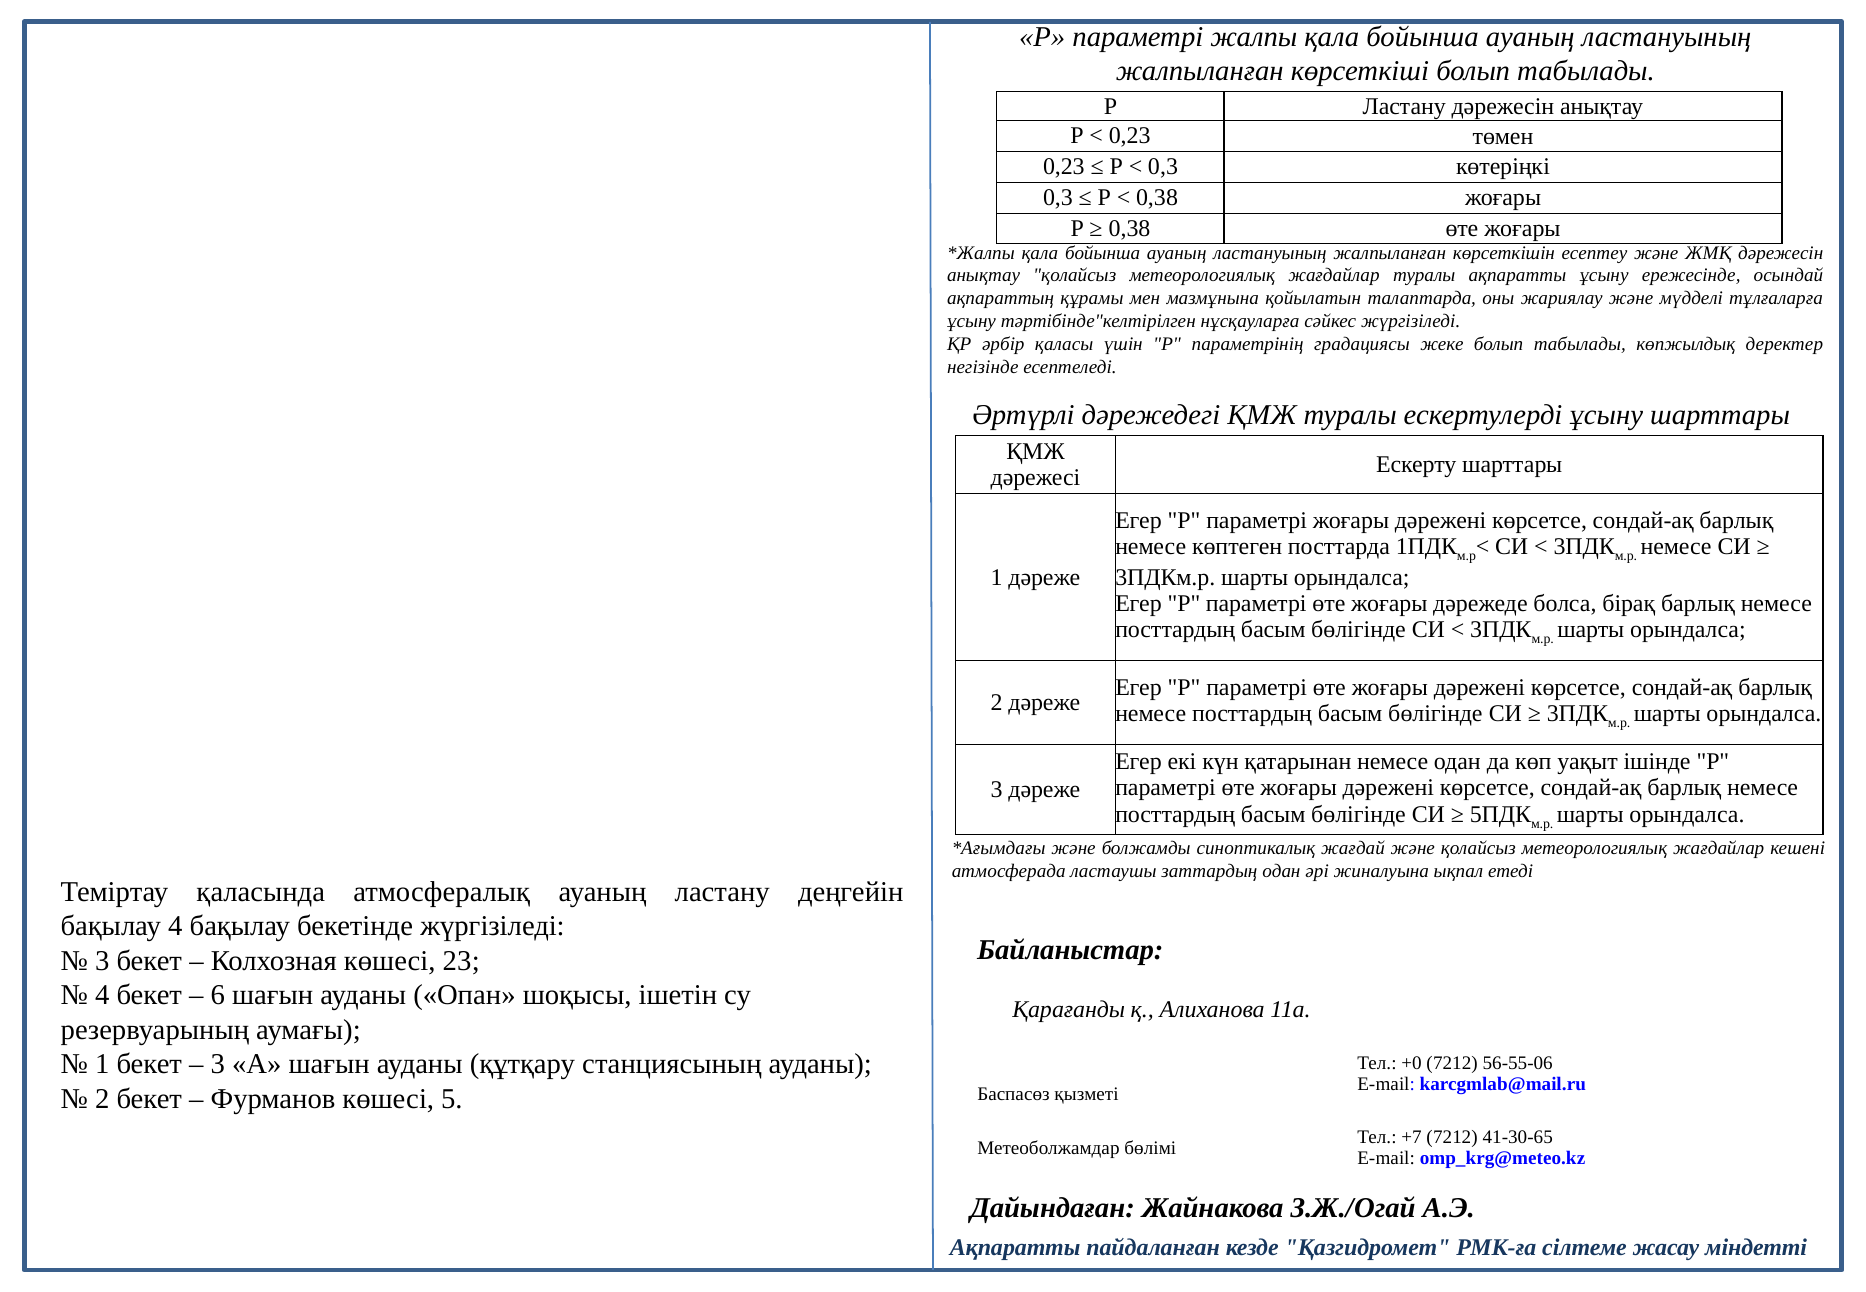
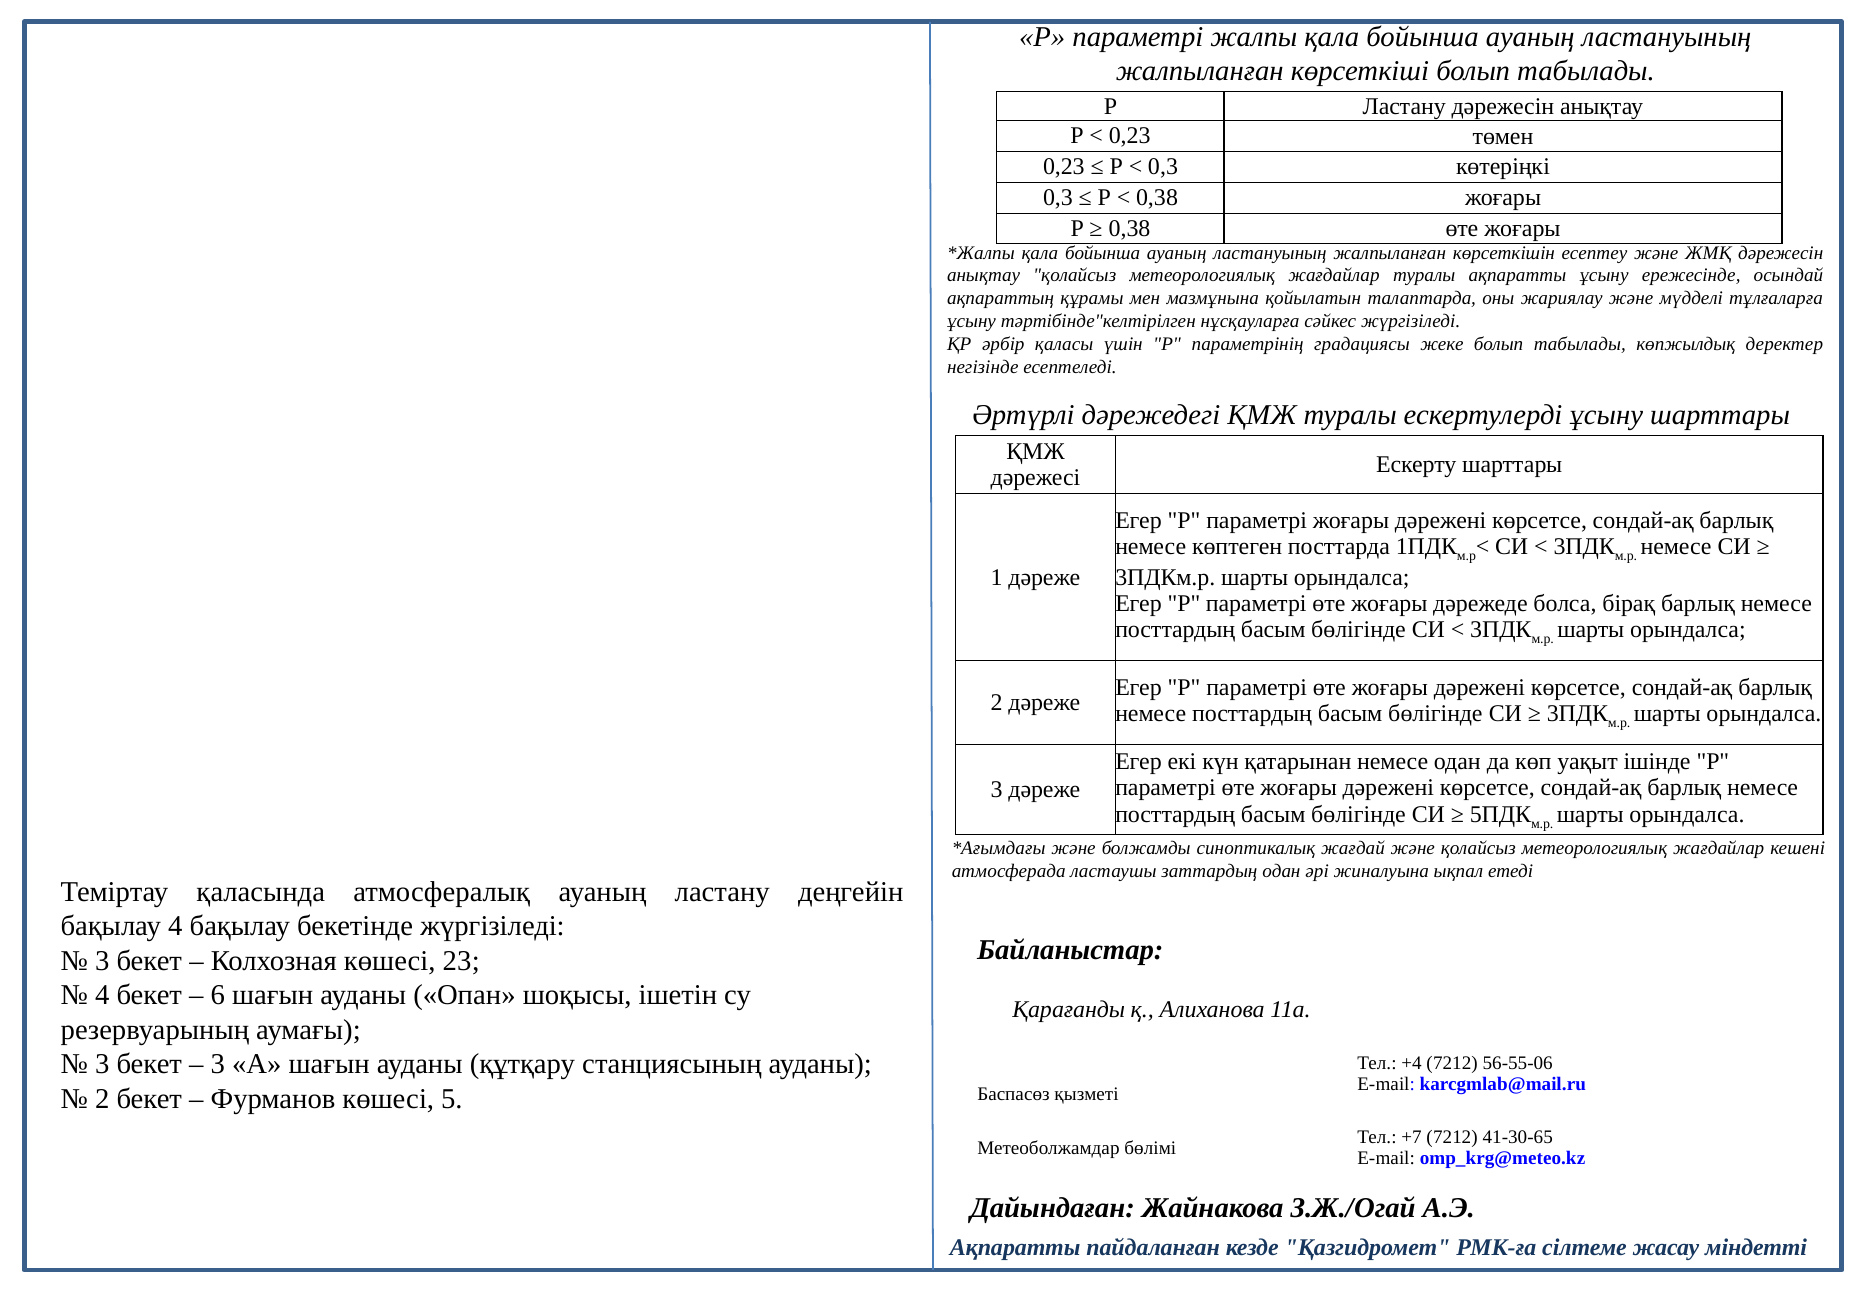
1 at (102, 1064): 1 -> 3
+0: +0 -> +4
